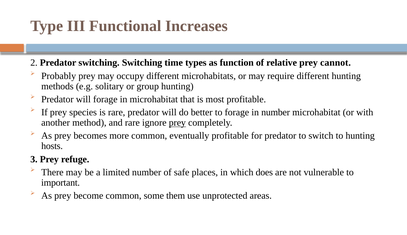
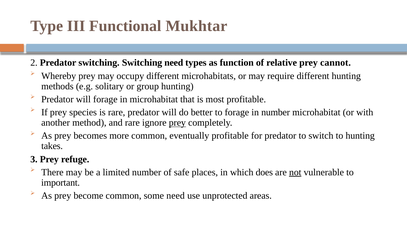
Increases: Increases -> Mukhtar
Switching time: time -> need
Probably: Probably -> Whereby
hosts: hosts -> takes
not underline: none -> present
some them: them -> need
